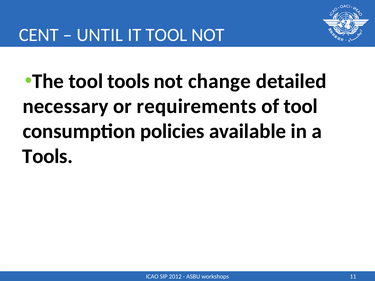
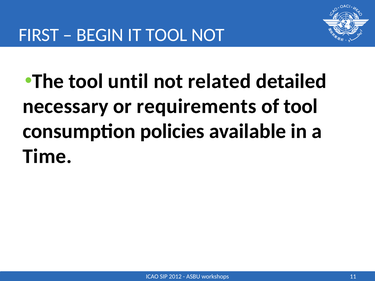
CENT: CENT -> FIRST
UNTIL: UNTIL -> BEGIN
tool tools: tools -> until
change: change -> related
Tools at (48, 156): Tools -> Time
